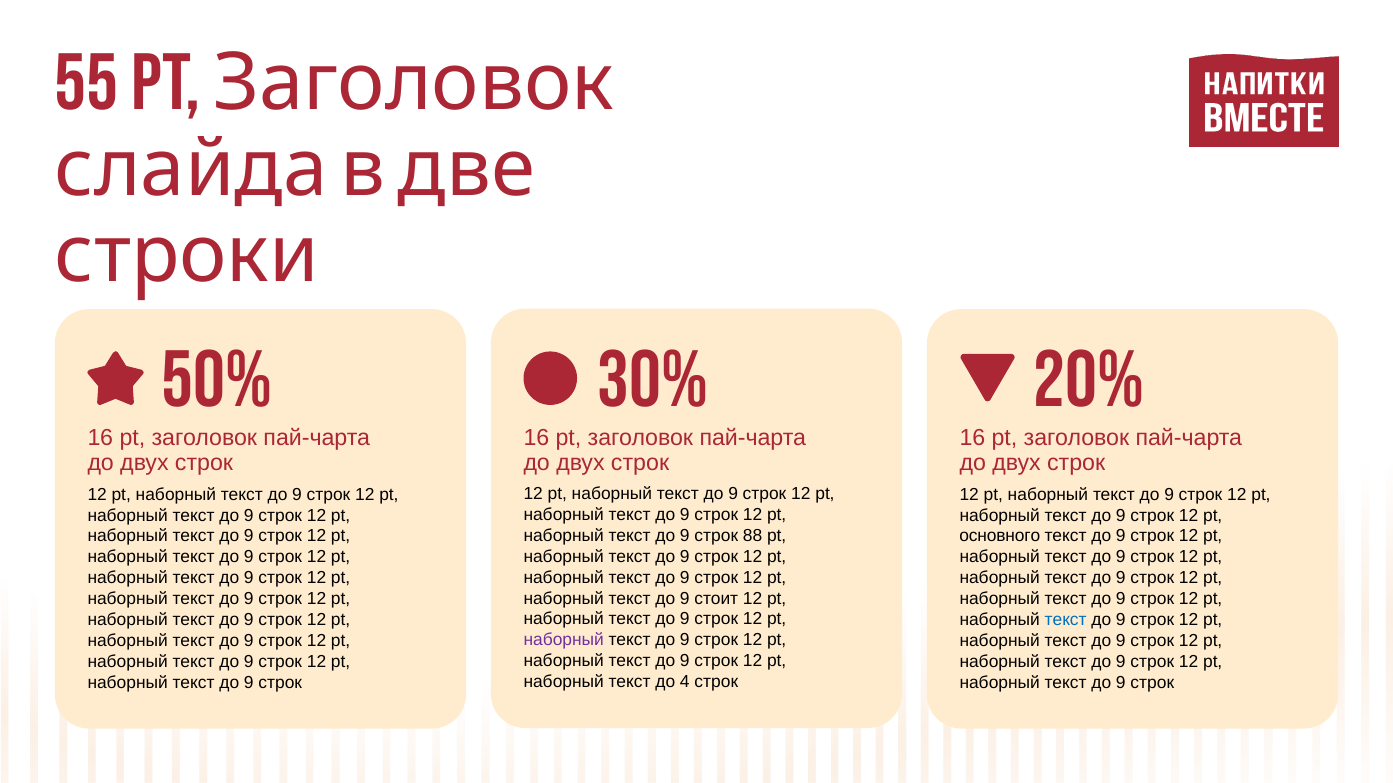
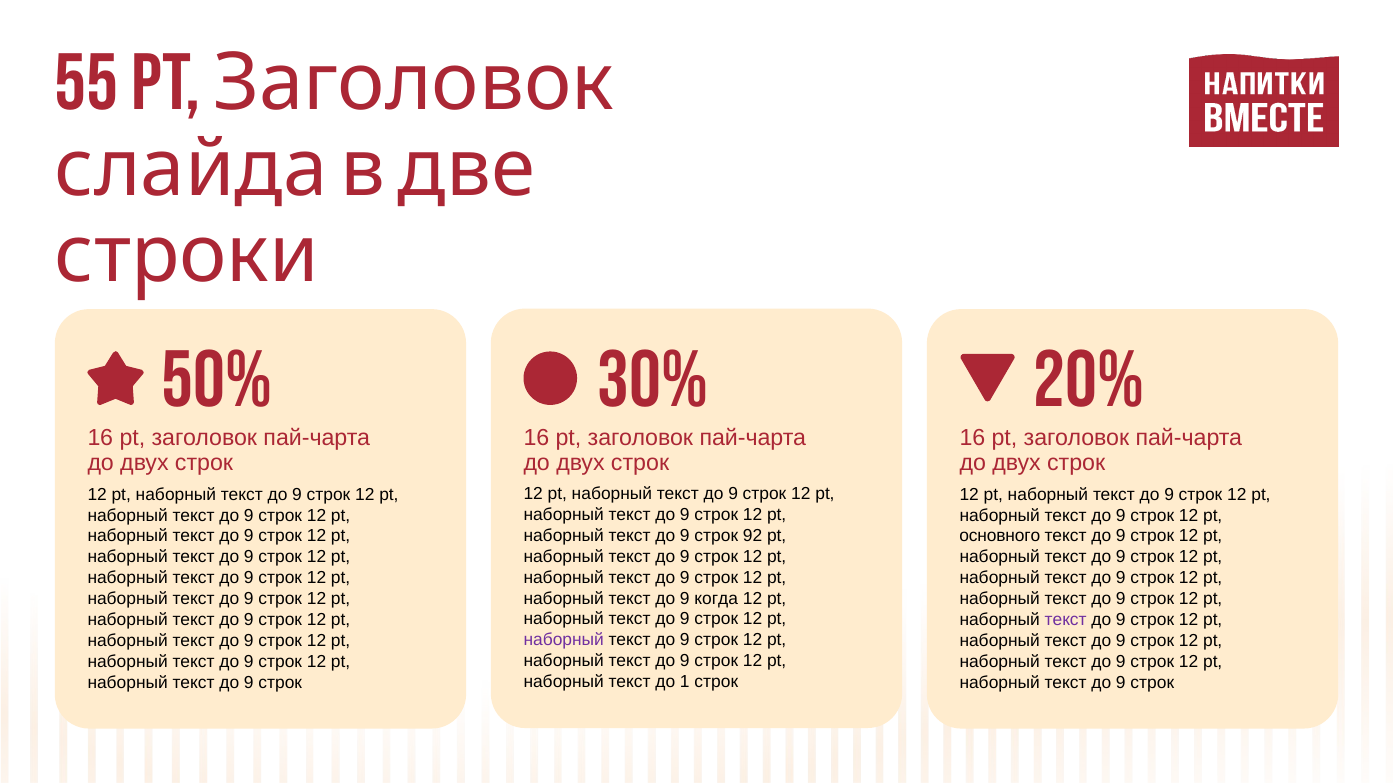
88: 88 -> 92
стоит: стоит -> когда
текст at (1066, 620) colour: blue -> purple
4: 4 -> 1
